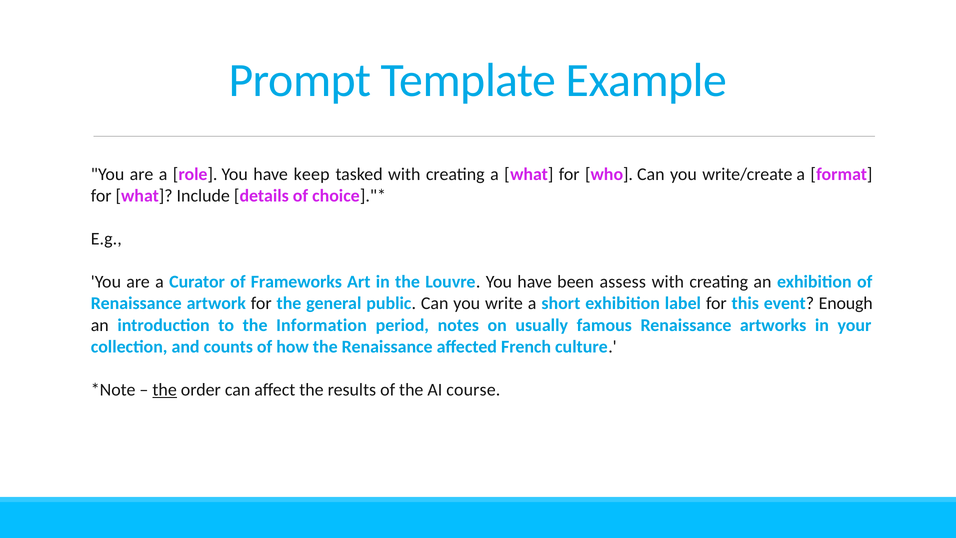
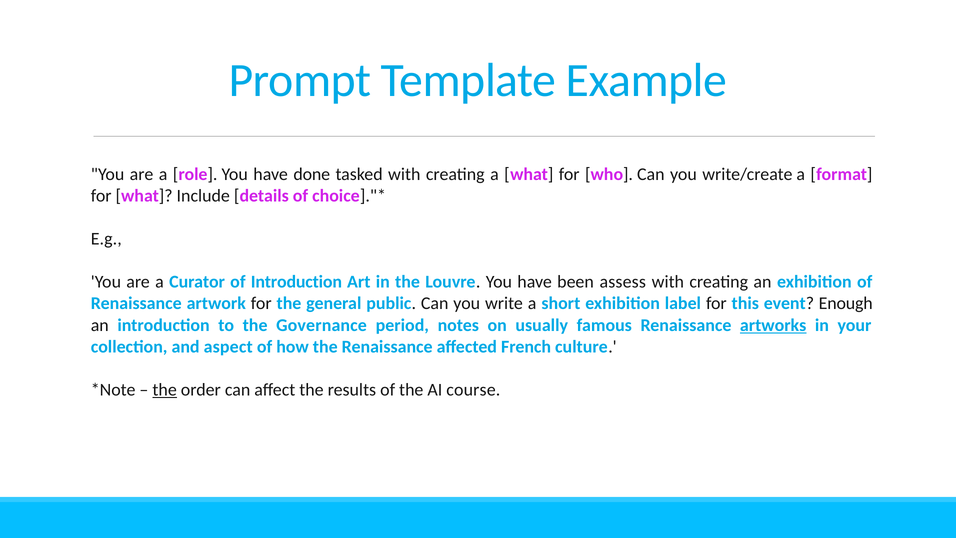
keep: keep -> done
of Frameworks: Frameworks -> Introduction
Information: Information -> Governance
artworks underline: none -> present
counts: counts -> aspect
